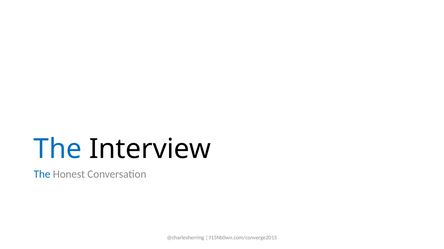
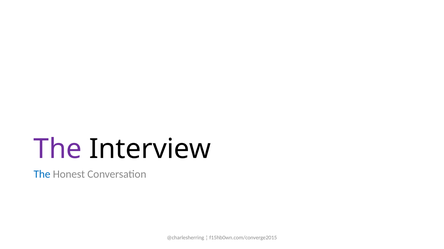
The at (58, 149) colour: blue -> purple
